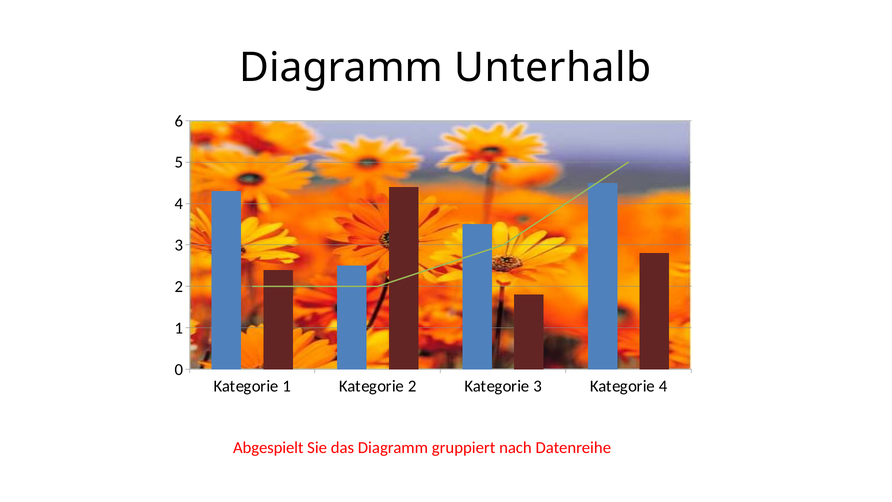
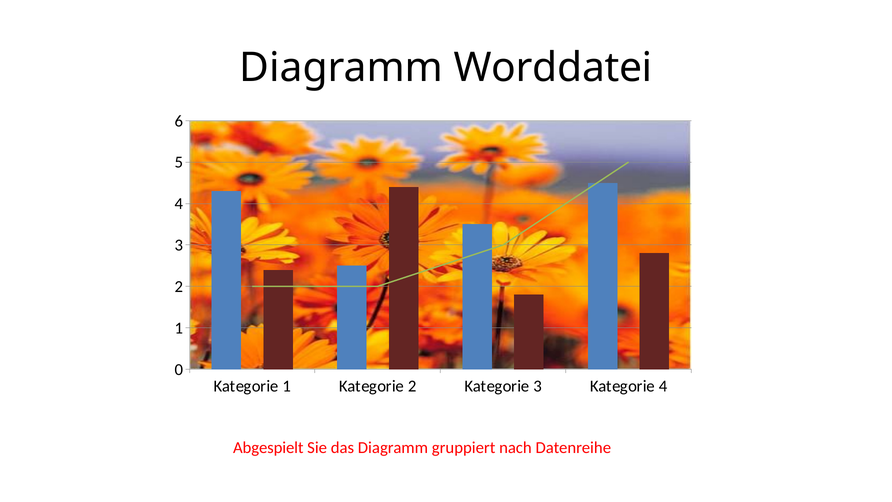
Unterhalb: Unterhalb -> Worddatei
